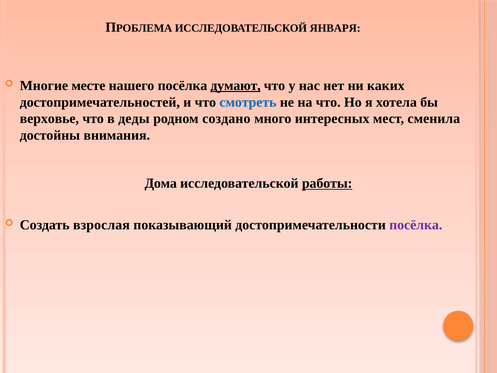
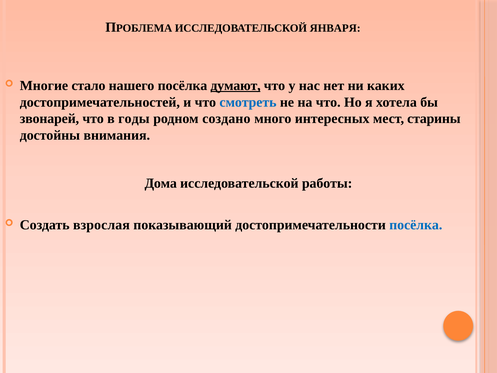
месте: месте -> стало
верховье: верховье -> звонарей
деды: деды -> годы
сменила: сменила -> старины
работы underline: present -> none
посёлка at (416, 225) colour: purple -> blue
